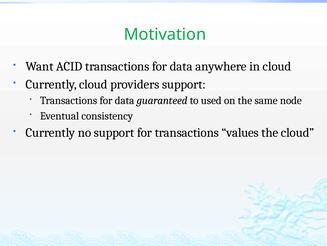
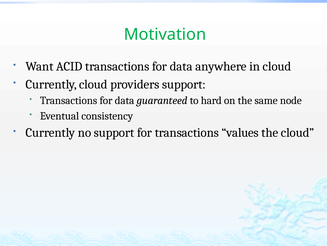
used: used -> hard
